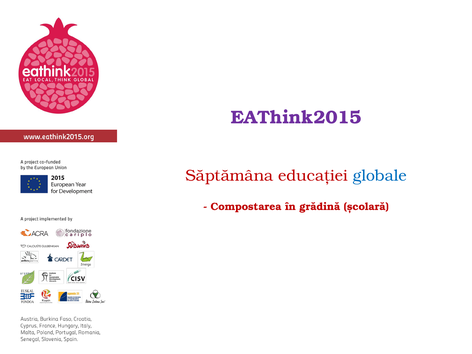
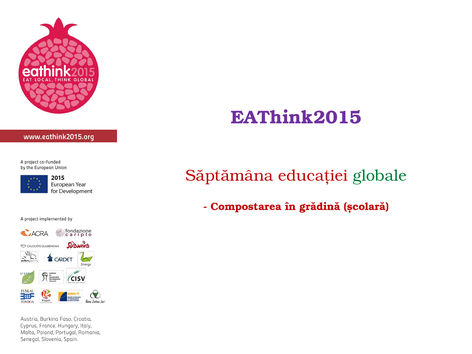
globale colour: blue -> green
